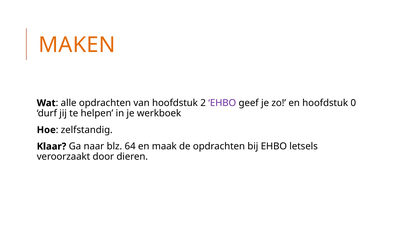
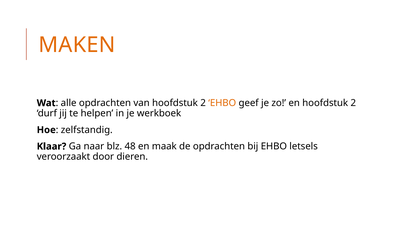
EHBO at (222, 103) colour: purple -> orange
en hoofdstuk 0: 0 -> 2
64: 64 -> 48
